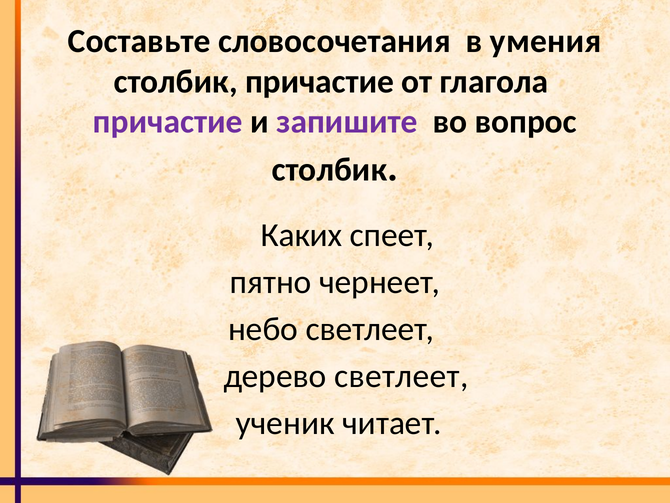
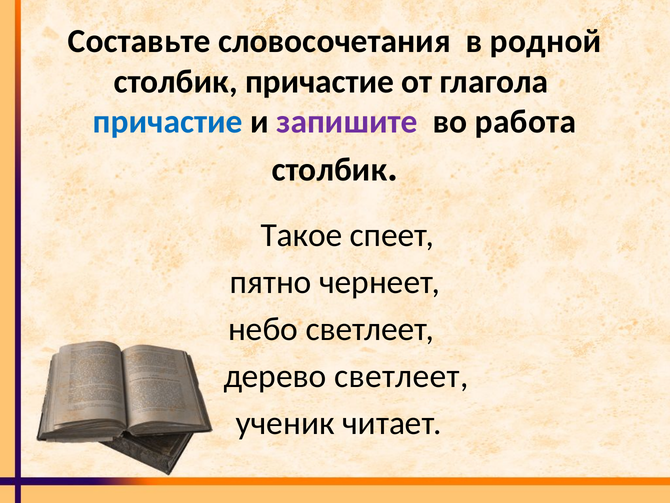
умения: умения -> родной
причастие at (168, 122) colour: purple -> blue
вопрос: вопрос -> работа
Каких: Каких -> Такое
